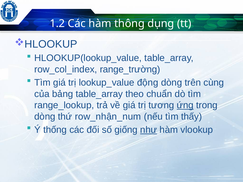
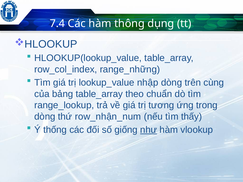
1.2: 1.2 -> 7.4
range_trường: range_trường -> range_những
động: động -> nhập
ứng underline: present -> none
